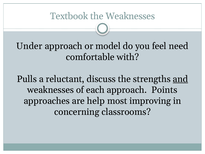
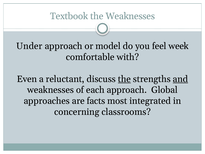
need: need -> week
Pulls: Pulls -> Even
the at (124, 79) underline: none -> present
Points: Points -> Global
help: help -> facts
improving: improving -> integrated
